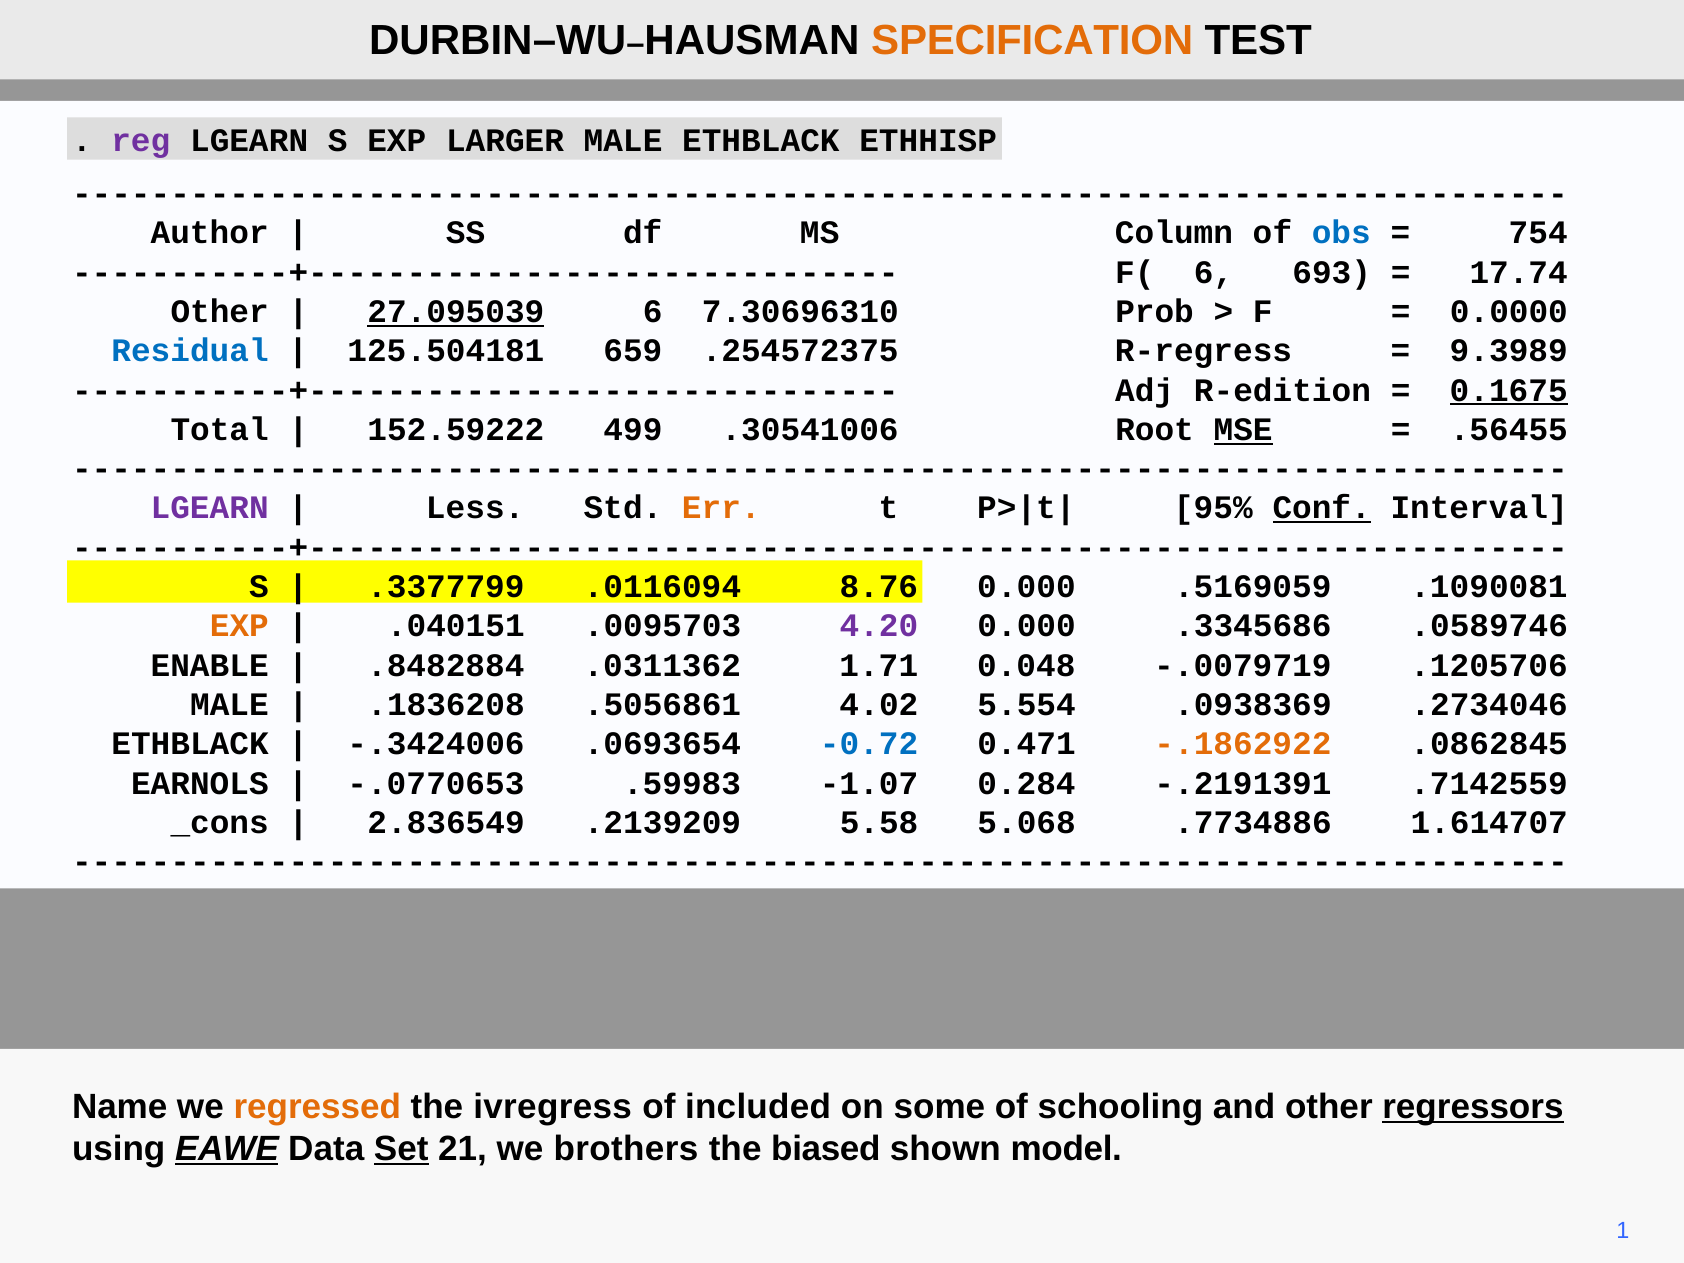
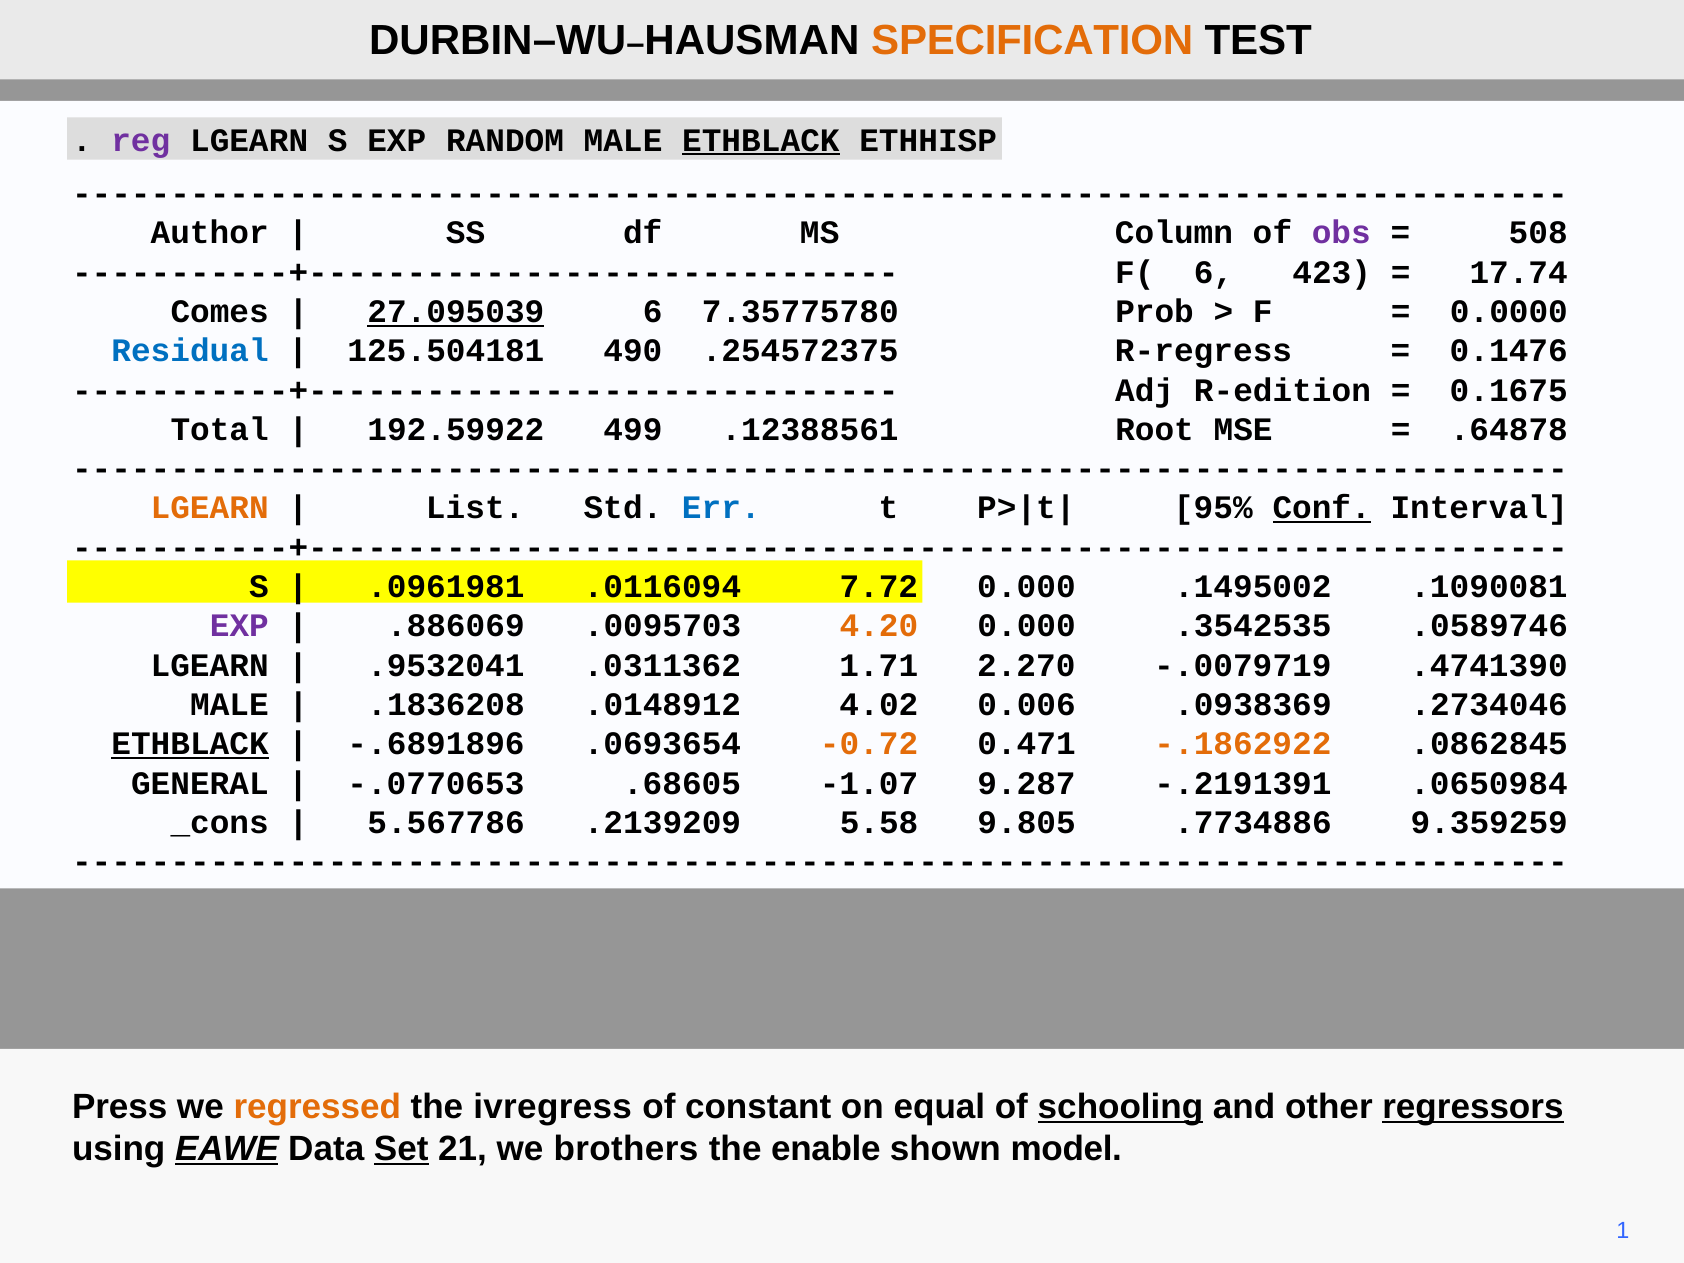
LARGER: LARGER -> RANDOM
ETHBLACK at (761, 140) underline: none -> present
obs colour: blue -> purple
754: 754 -> 508
693: 693 -> 423
Other at (220, 312): Other -> Comes
7.30696310: 7.30696310 -> 7.35775780
659: 659 -> 490
9.3989: 9.3989 -> 0.1476
0.1675 underline: present -> none
152.59222: 152.59222 -> 192.59922
.30541006: .30541006 -> .12388561
MSE underline: present -> none
.56455: .56455 -> .64878
LGEARN at (210, 508) colour: purple -> orange
Less: Less -> List
Err colour: orange -> blue
.3377799: .3377799 -> .0961981
8.76: 8.76 -> 7.72
.5169059: .5169059 -> .1495002
EXP at (239, 626) colour: orange -> purple
.040151: .040151 -> .886069
4.20 colour: purple -> orange
.3345686: .3345686 -> .3542535
ENABLE at (210, 665): ENABLE -> LGEARN
.8482884: .8482884 -> .9532041
0.048: 0.048 -> 2.270
.1205706: .1205706 -> .4741390
.5056861: .5056861 -> .0148912
5.554: 5.554 -> 0.006
ETHBLACK at (190, 744) underline: none -> present
-.3424006: -.3424006 -> -.6891896
-0.72 colour: blue -> orange
EARNOLS: EARNOLS -> GENERAL
.59983: .59983 -> .68605
0.284: 0.284 -> 9.287
.7142559: .7142559 -> .0650984
2.836549: 2.836549 -> 5.567786
5.068: 5.068 -> 9.805
1.614707: 1.614707 -> 9.359259
Name: Name -> Press
included: included -> constant
some: some -> equal
schooling underline: none -> present
biased: biased -> enable
